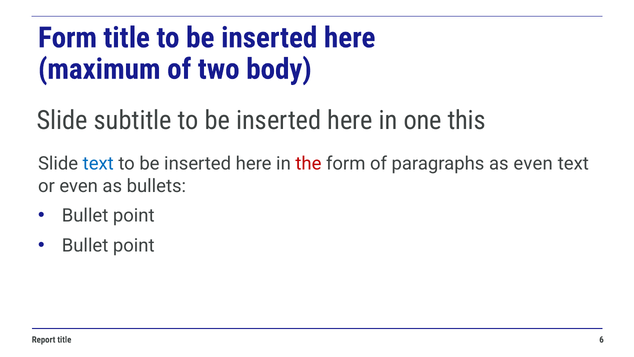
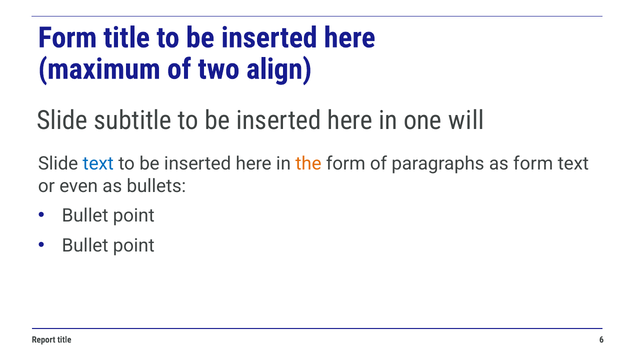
body: body -> align
this: this -> will
the colour: red -> orange
as even: even -> form
